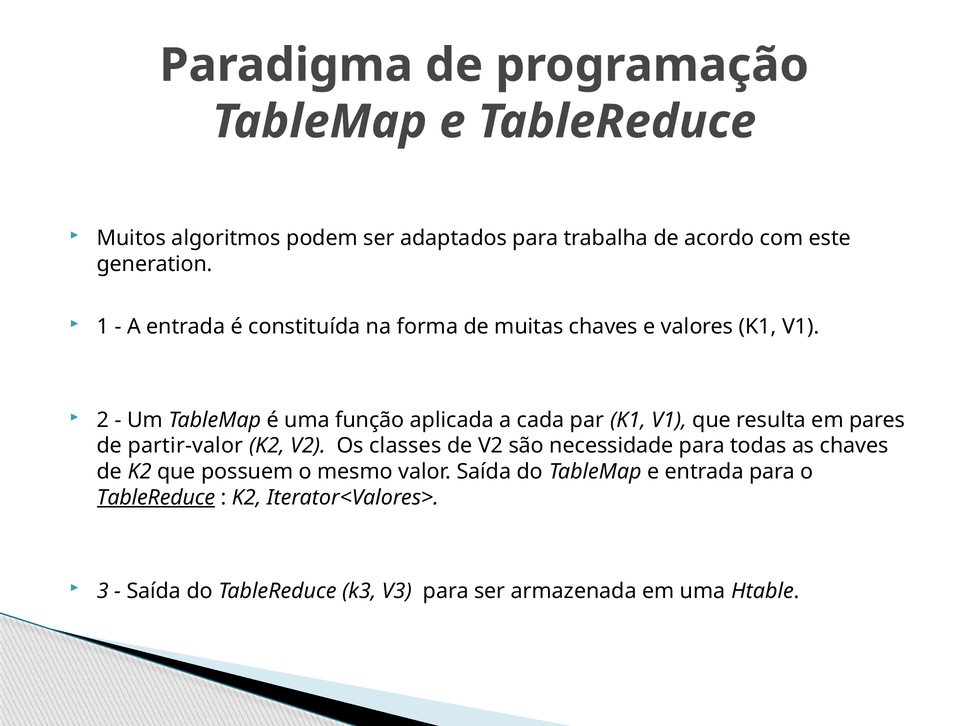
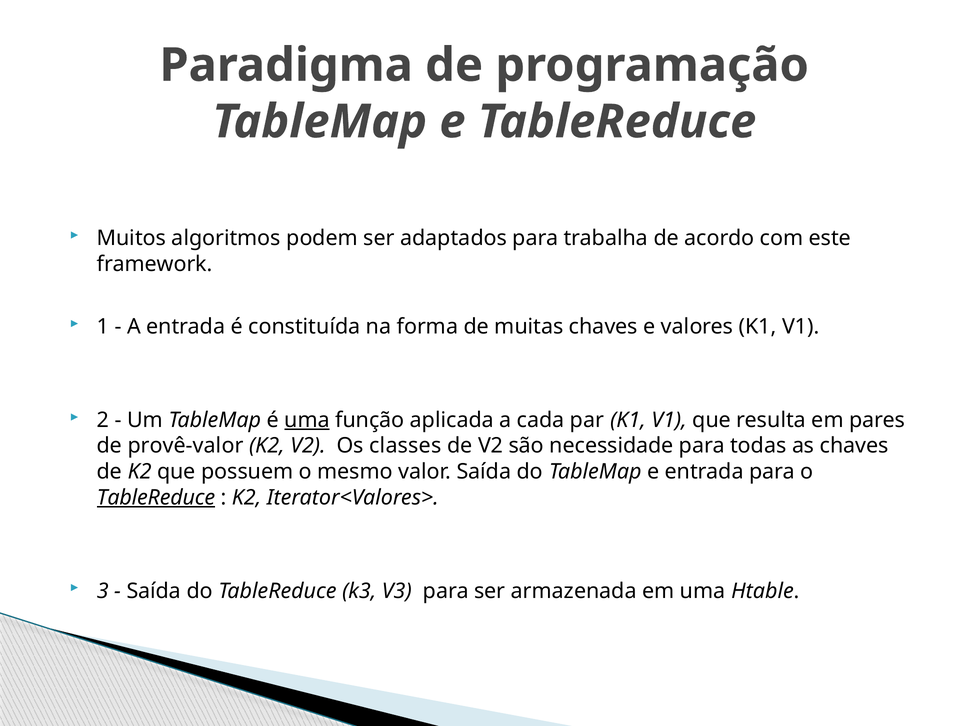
generation: generation -> framework
uma at (307, 420) underline: none -> present
partir-valor: partir-valor -> provê-valor
